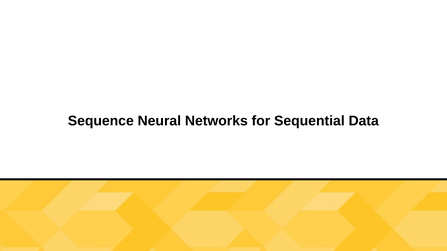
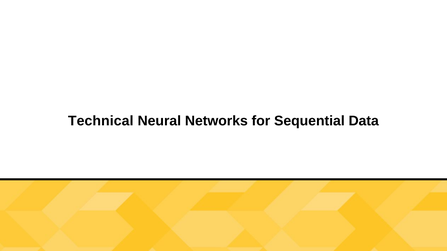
Sequence: Sequence -> Technical
